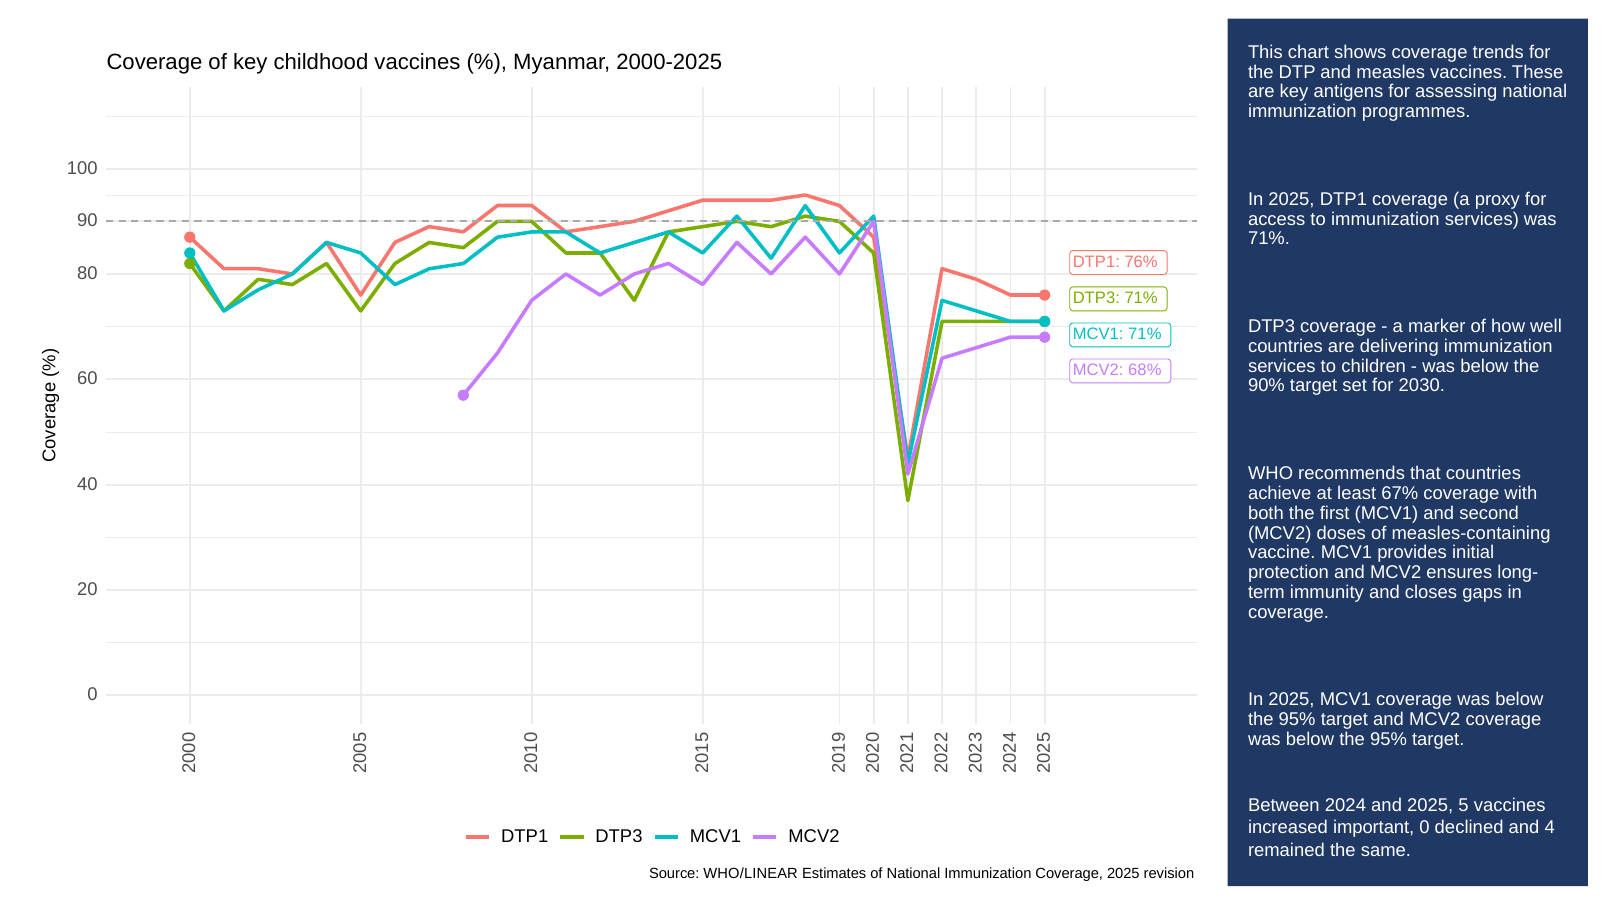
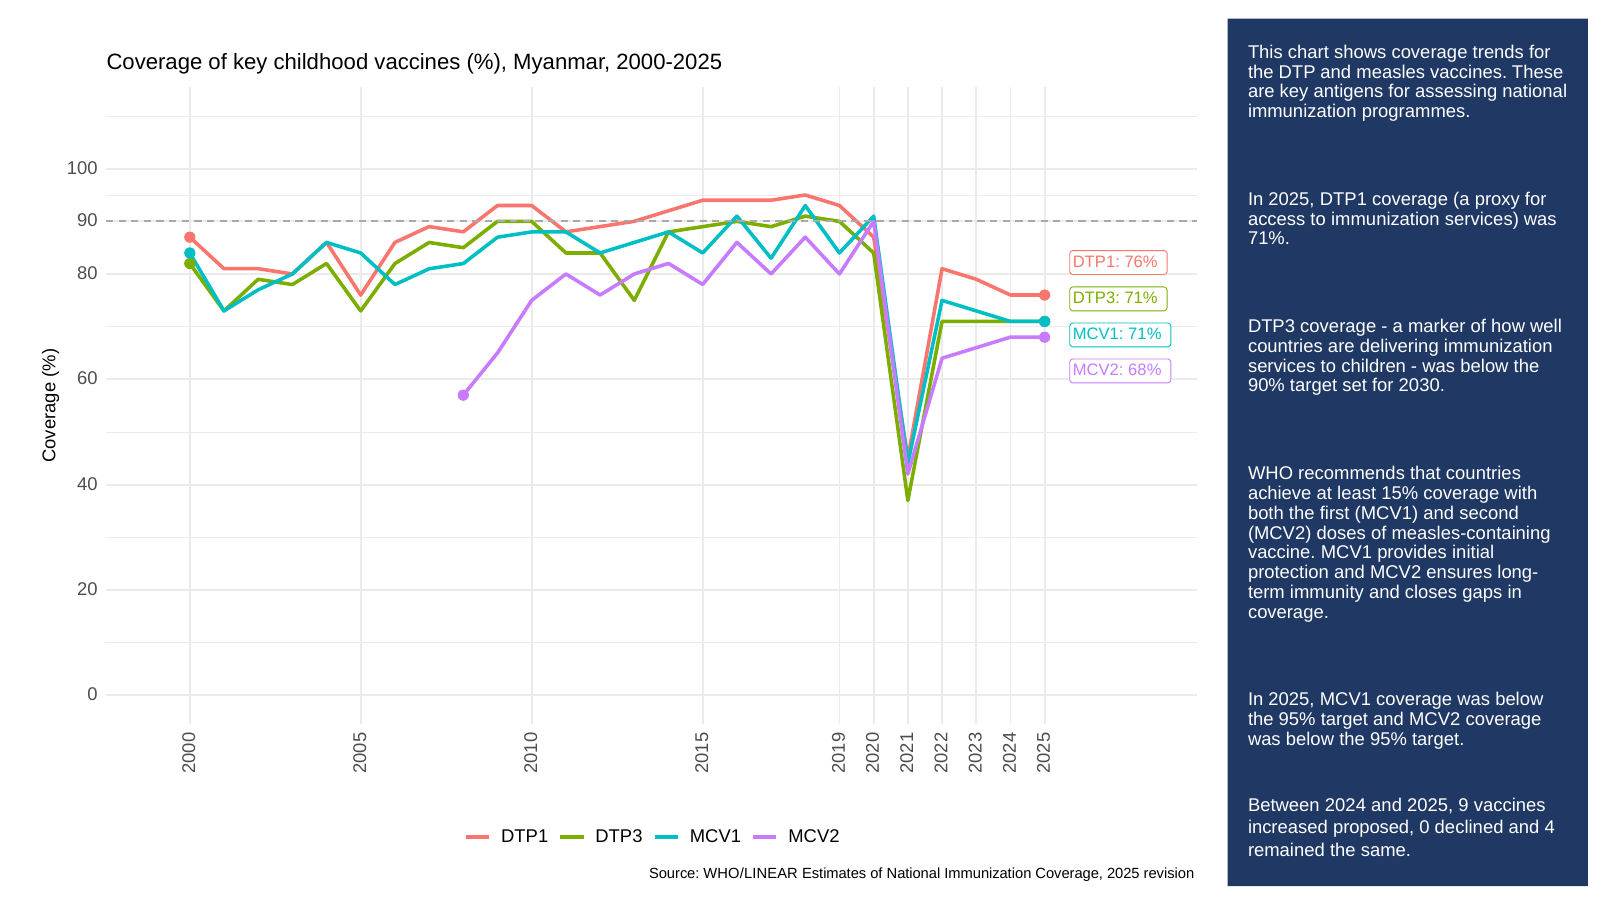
67%: 67% -> 15%
2025 5: 5 -> 9
important: important -> proposed
